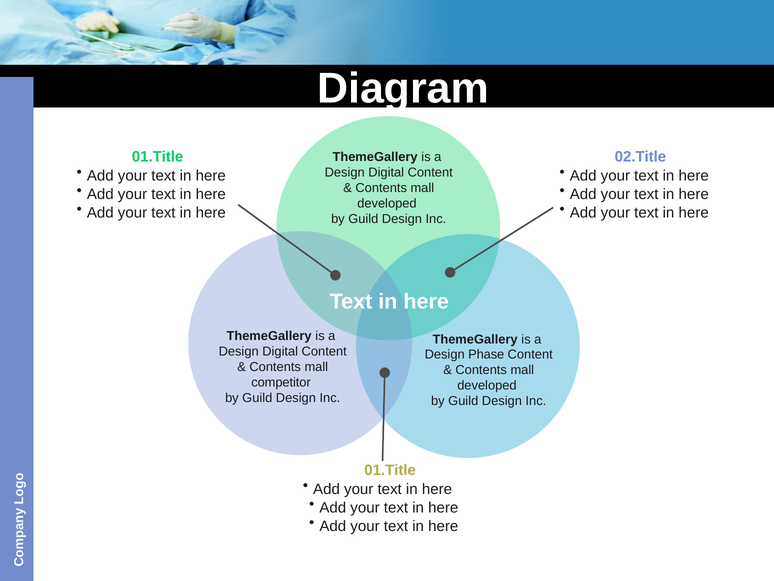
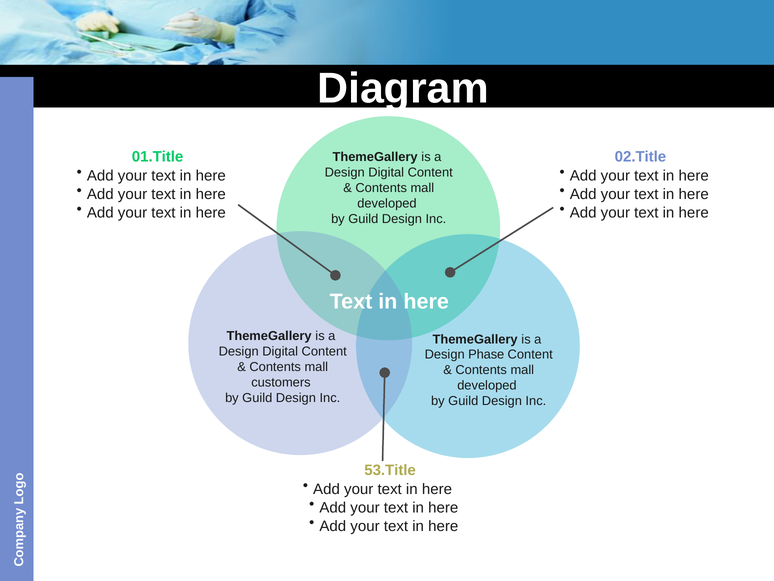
competitor: competitor -> customers
01.Title at (390, 470): 01.Title -> 53.Title
